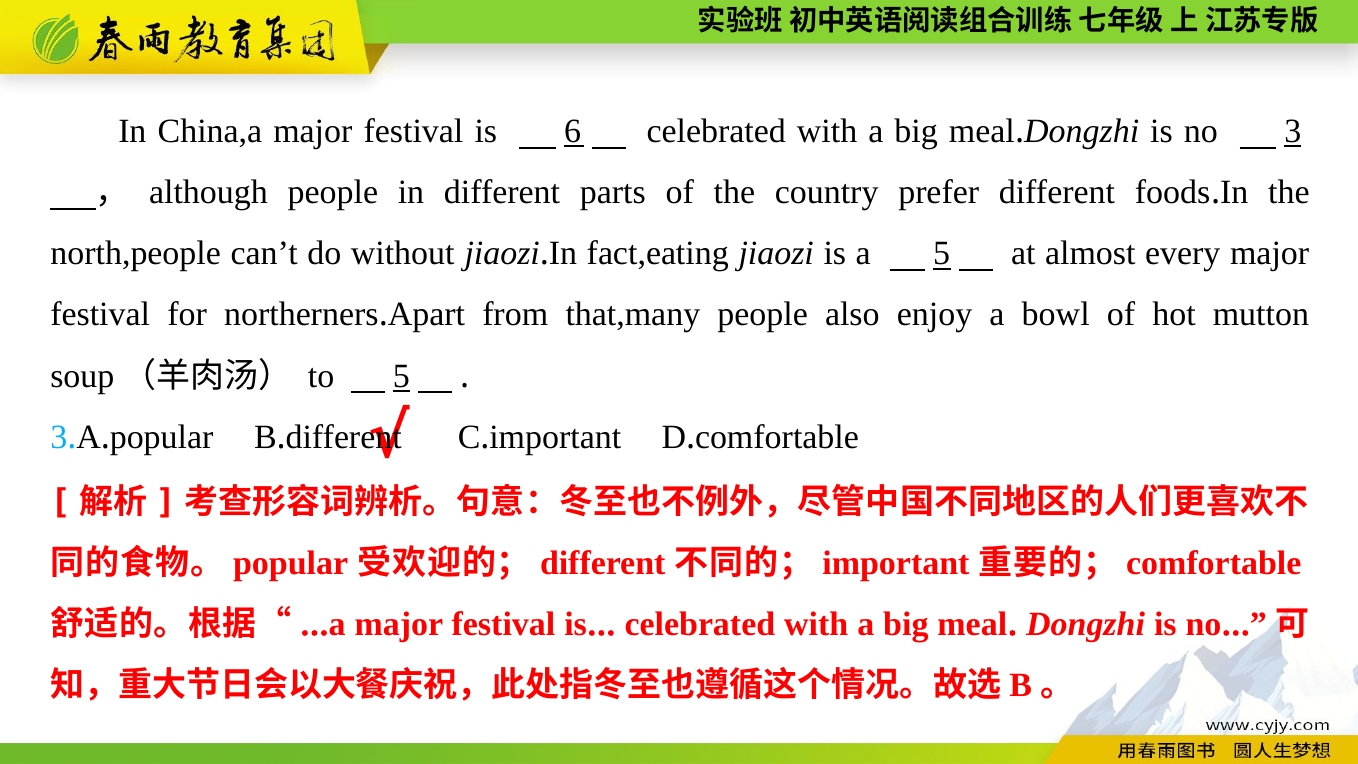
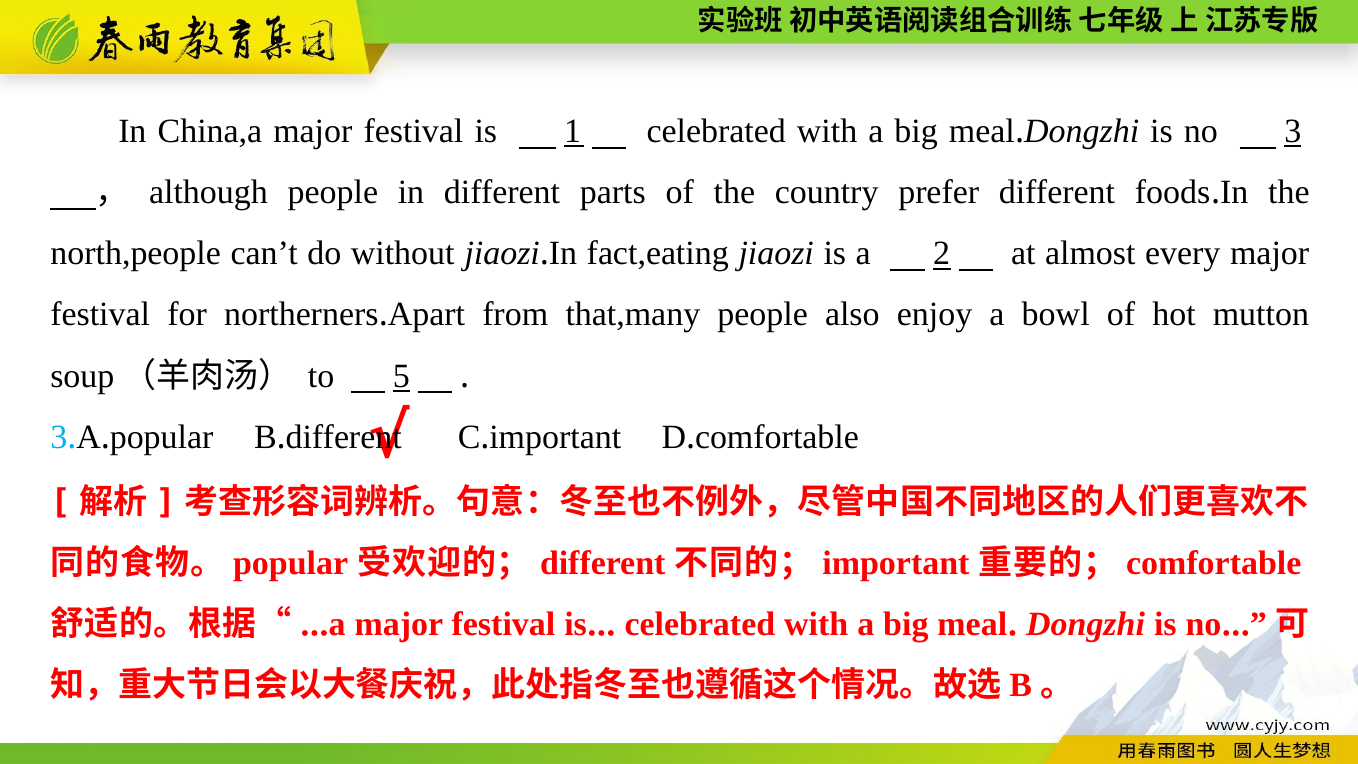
6: 6 -> 1
a 5: 5 -> 2
